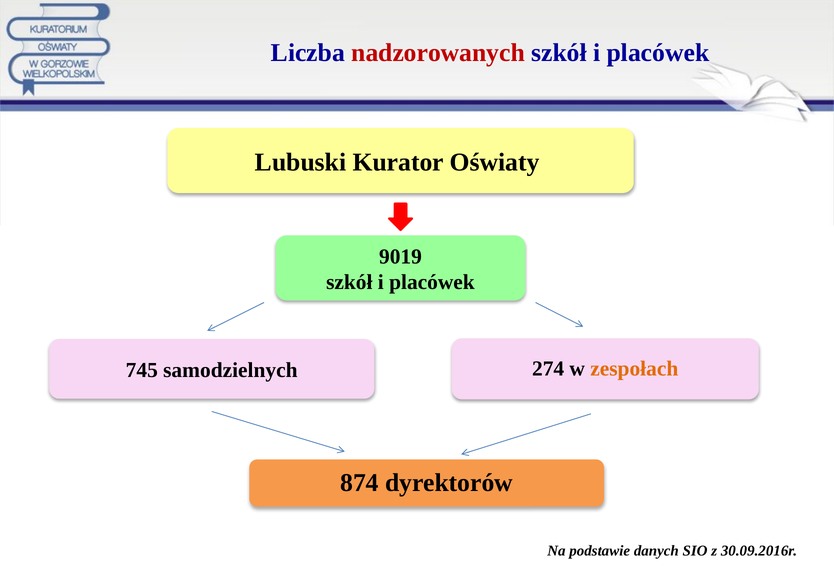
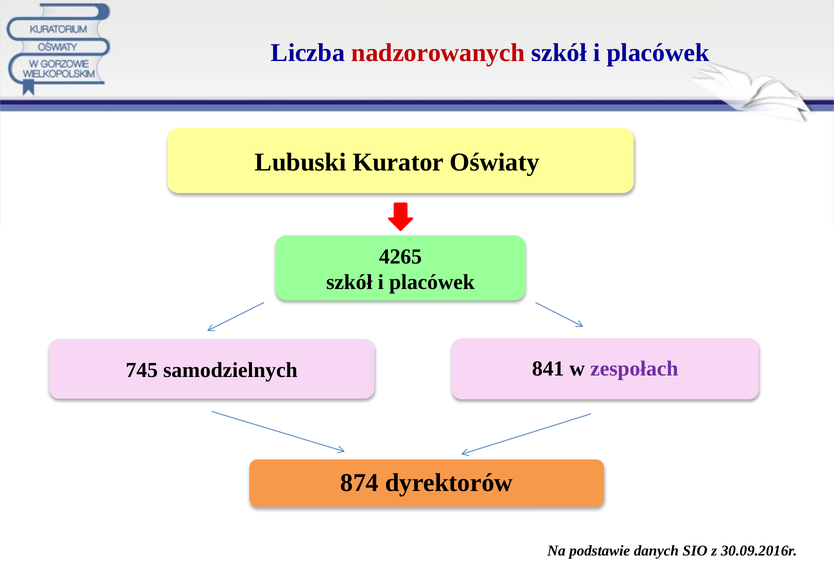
9019: 9019 -> 4265
274: 274 -> 841
zespołach colour: orange -> purple
